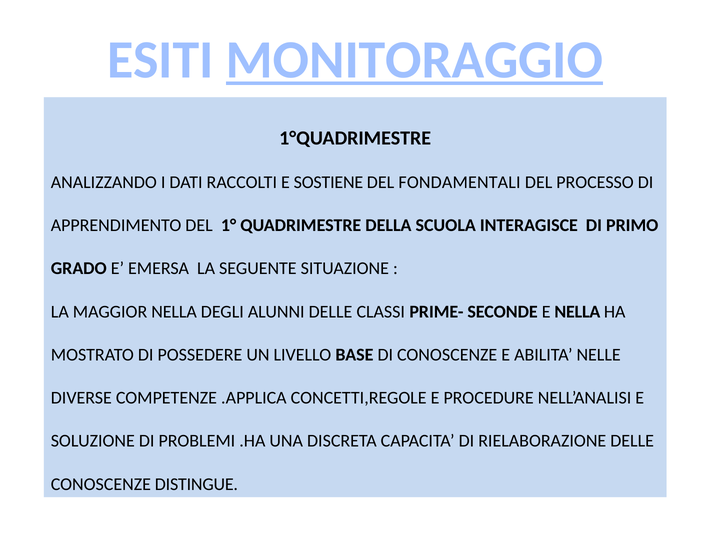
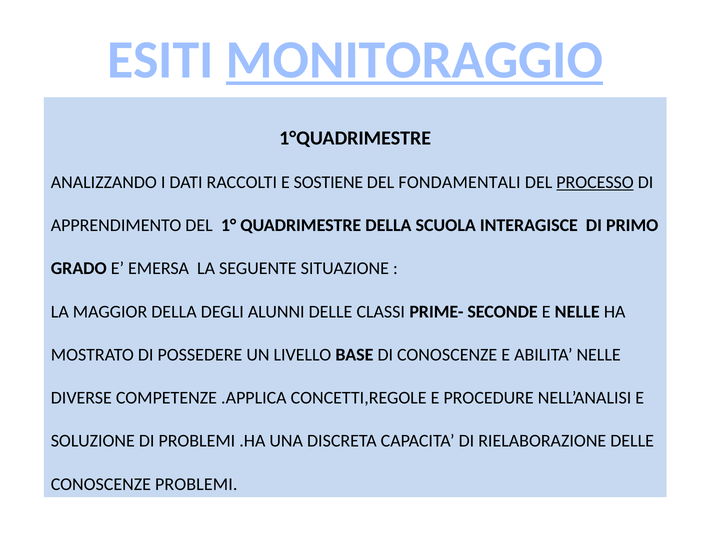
PROCESSO underline: none -> present
MAGGIOR NELLA: NELLA -> DELLA
E NELLA: NELLA -> NELLE
CONOSCENZE DISTINGUE: DISTINGUE -> PROBLEMI
